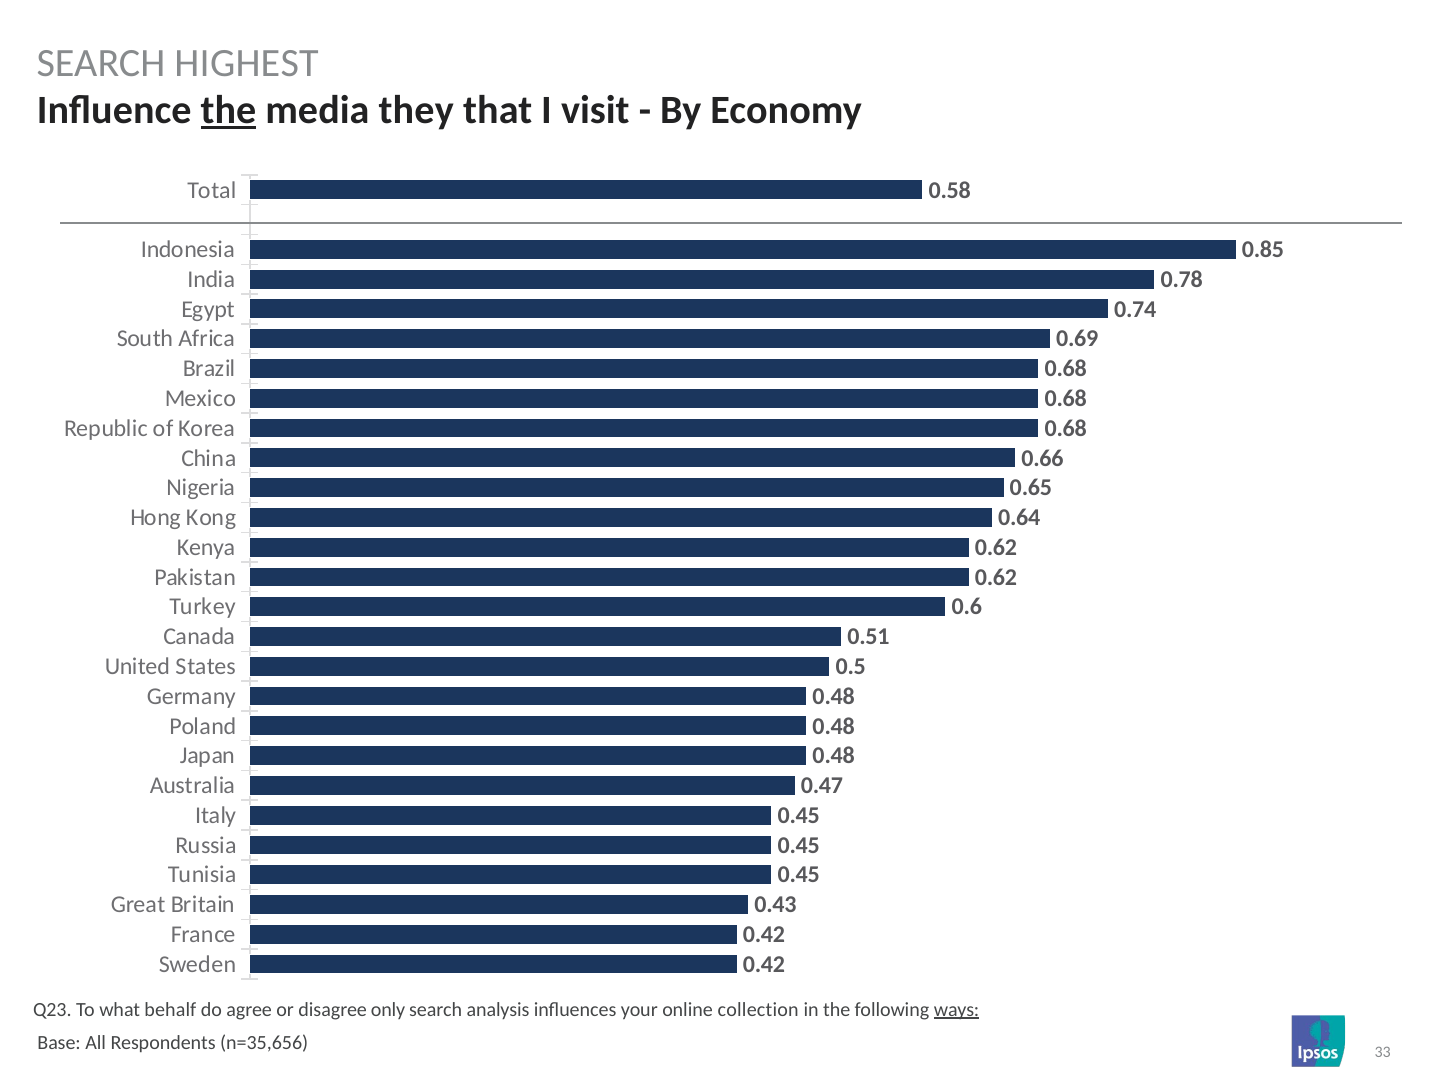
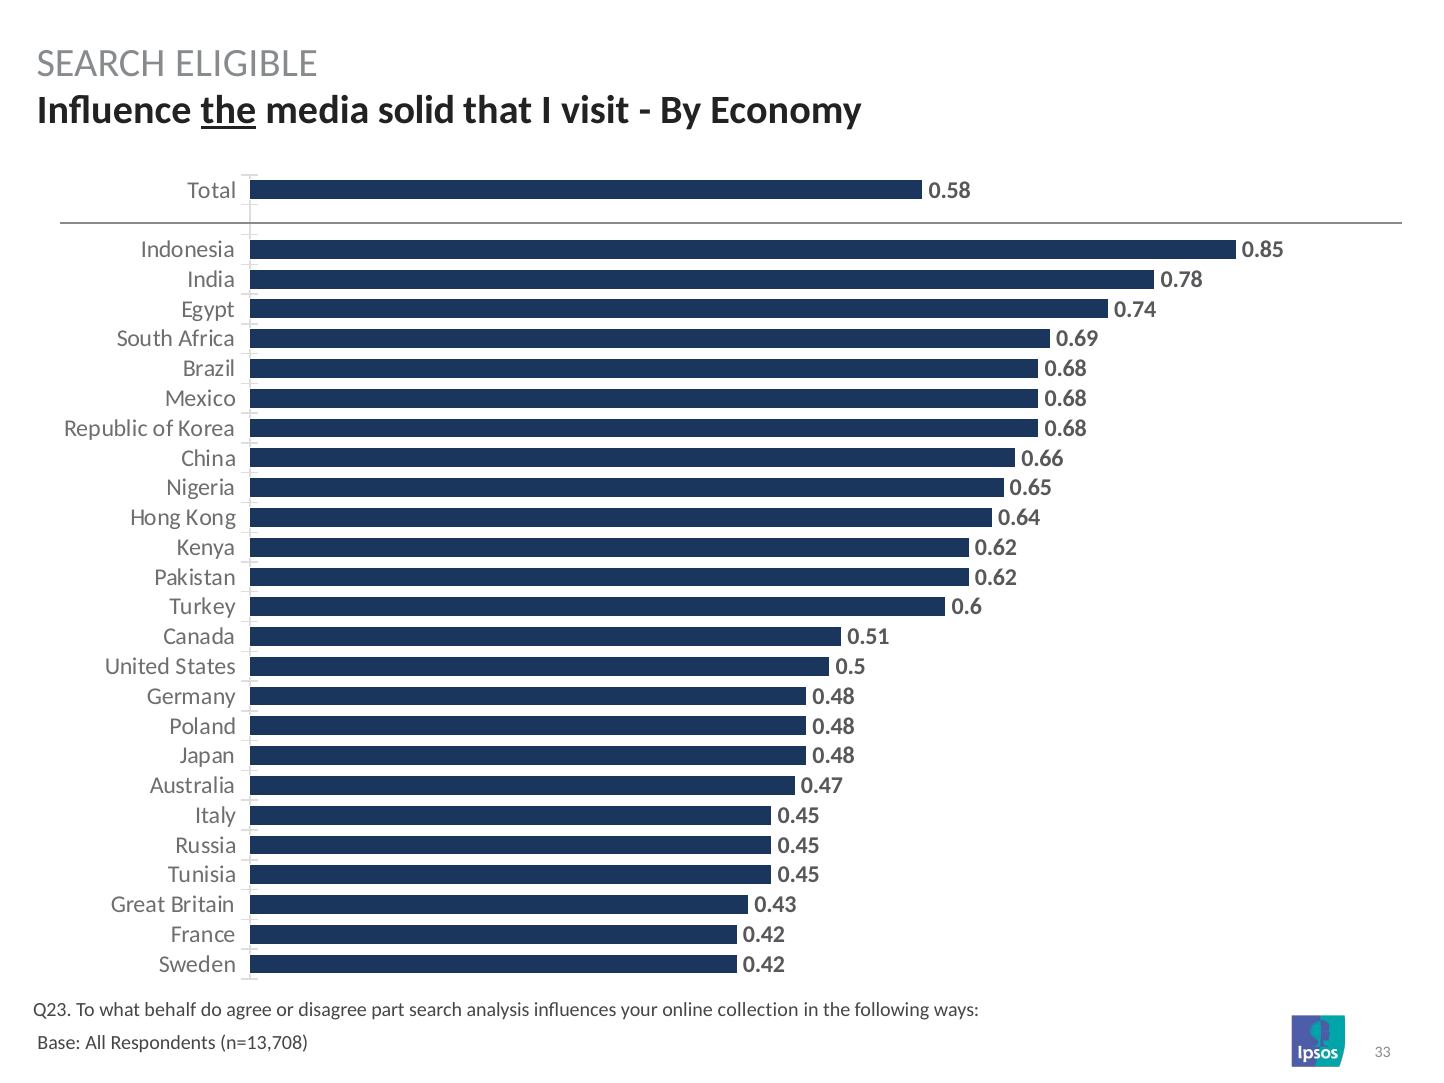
HIGHEST: HIGHEST -> ELIGIBLE
they: they -> solid
only: only -> part
ways underline: present -> none
n=35,656: n=35,656 -> n=13,708
